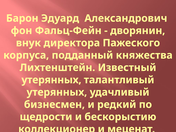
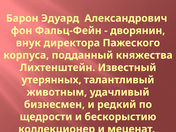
утерянных at (57, 92): утерянных -> животным
